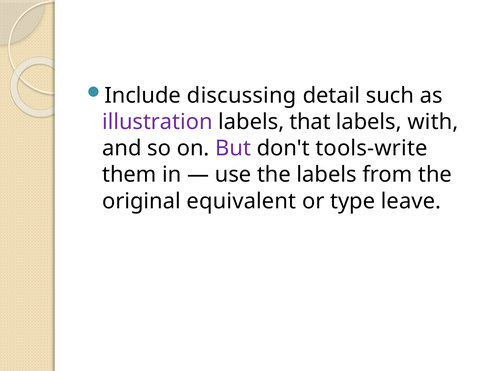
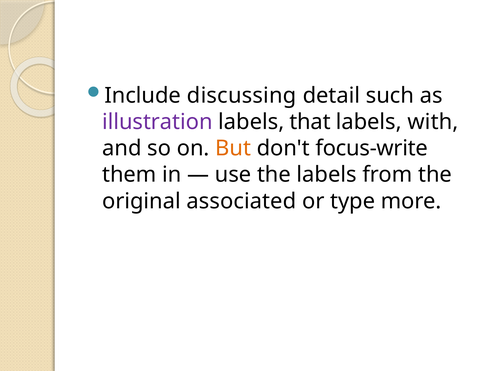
But colour: purple -> orange
tools-write: tools-write -> focus-write
equivalent: equivalent -> associated
leave: leave -> more
